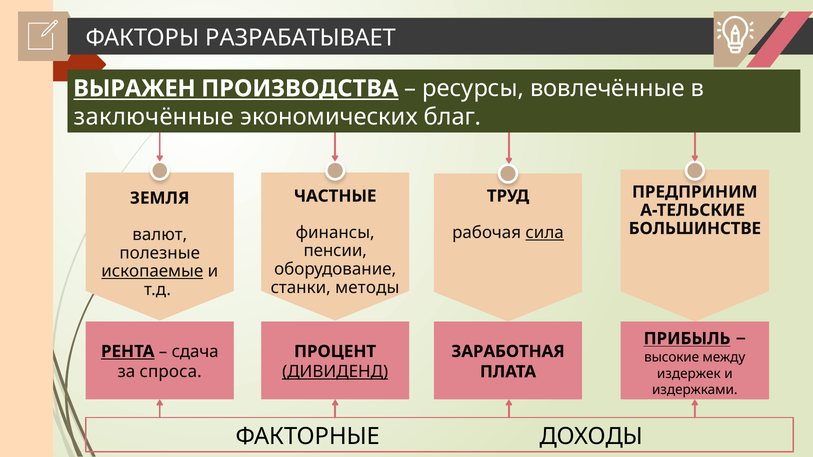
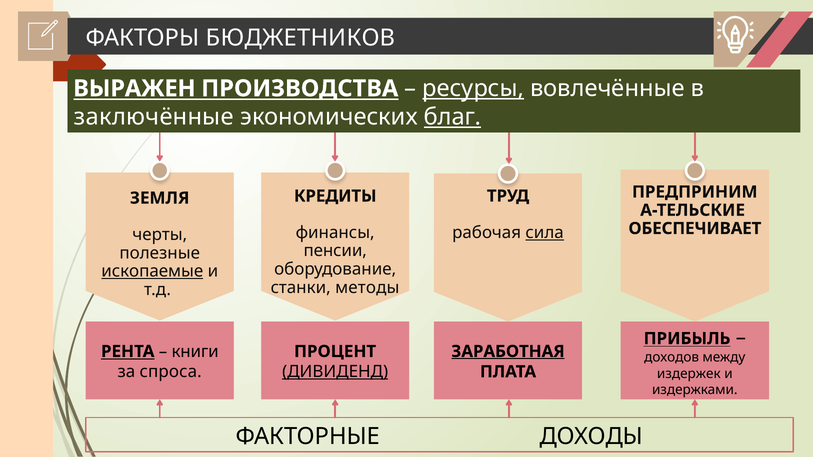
РАЗРАБАТЫВАЕТ: РАЗРАБАТЫВАЕТ -> БЮДЖЕТНИКОВ
ресурсы underline: none -> present
благ underline: none -> present
ЧАСТНЫЕ: ЧАСТНЫЕ -> КРЕДИТЫ
БОЛЬШИНСТВЕ: БОЛЬШИНСТВЕ -> ОБЕСПЕЧИВАЕТ
валют: валют -> черты
сдача: сдача -> книги
ЗАРАБОТНАЯ underline: none -> present
высокие: высокие -> доходов
